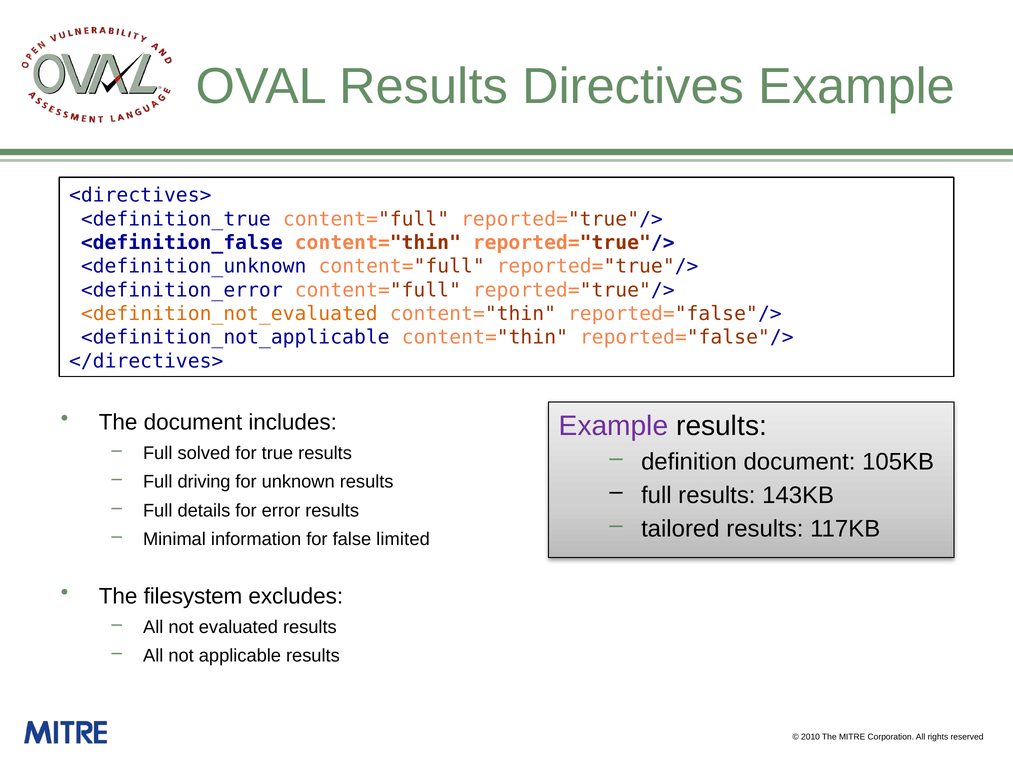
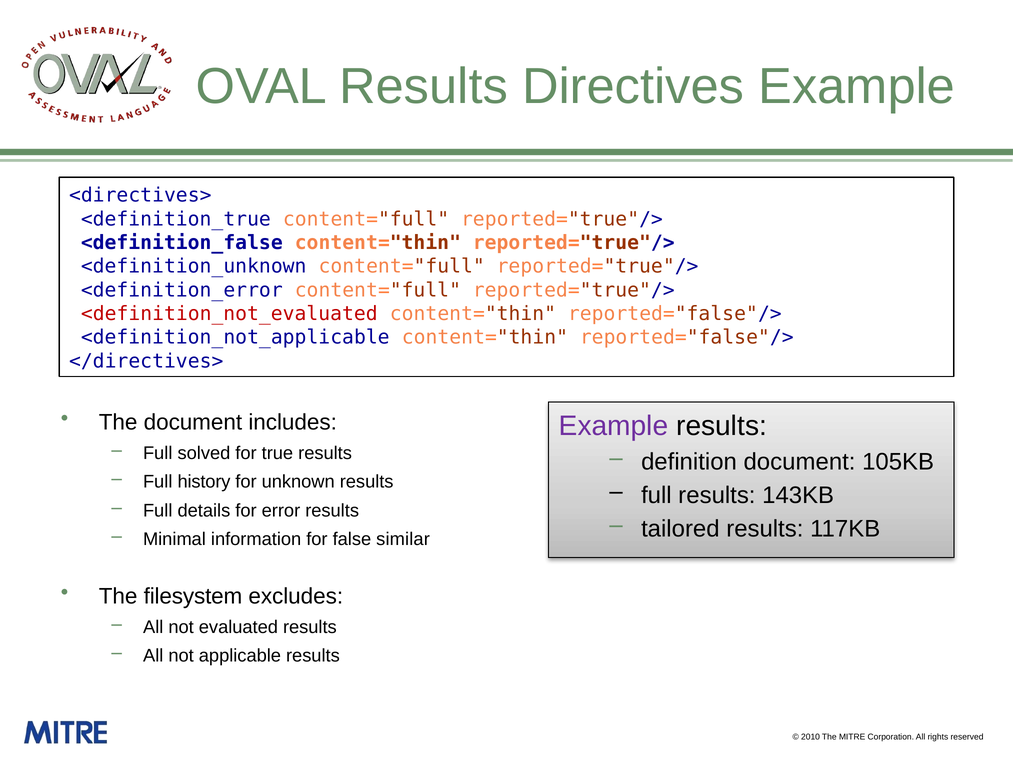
<definition_not_evaluated colour: orange -> red
driving: driving -> history
limited: limited -> similar
